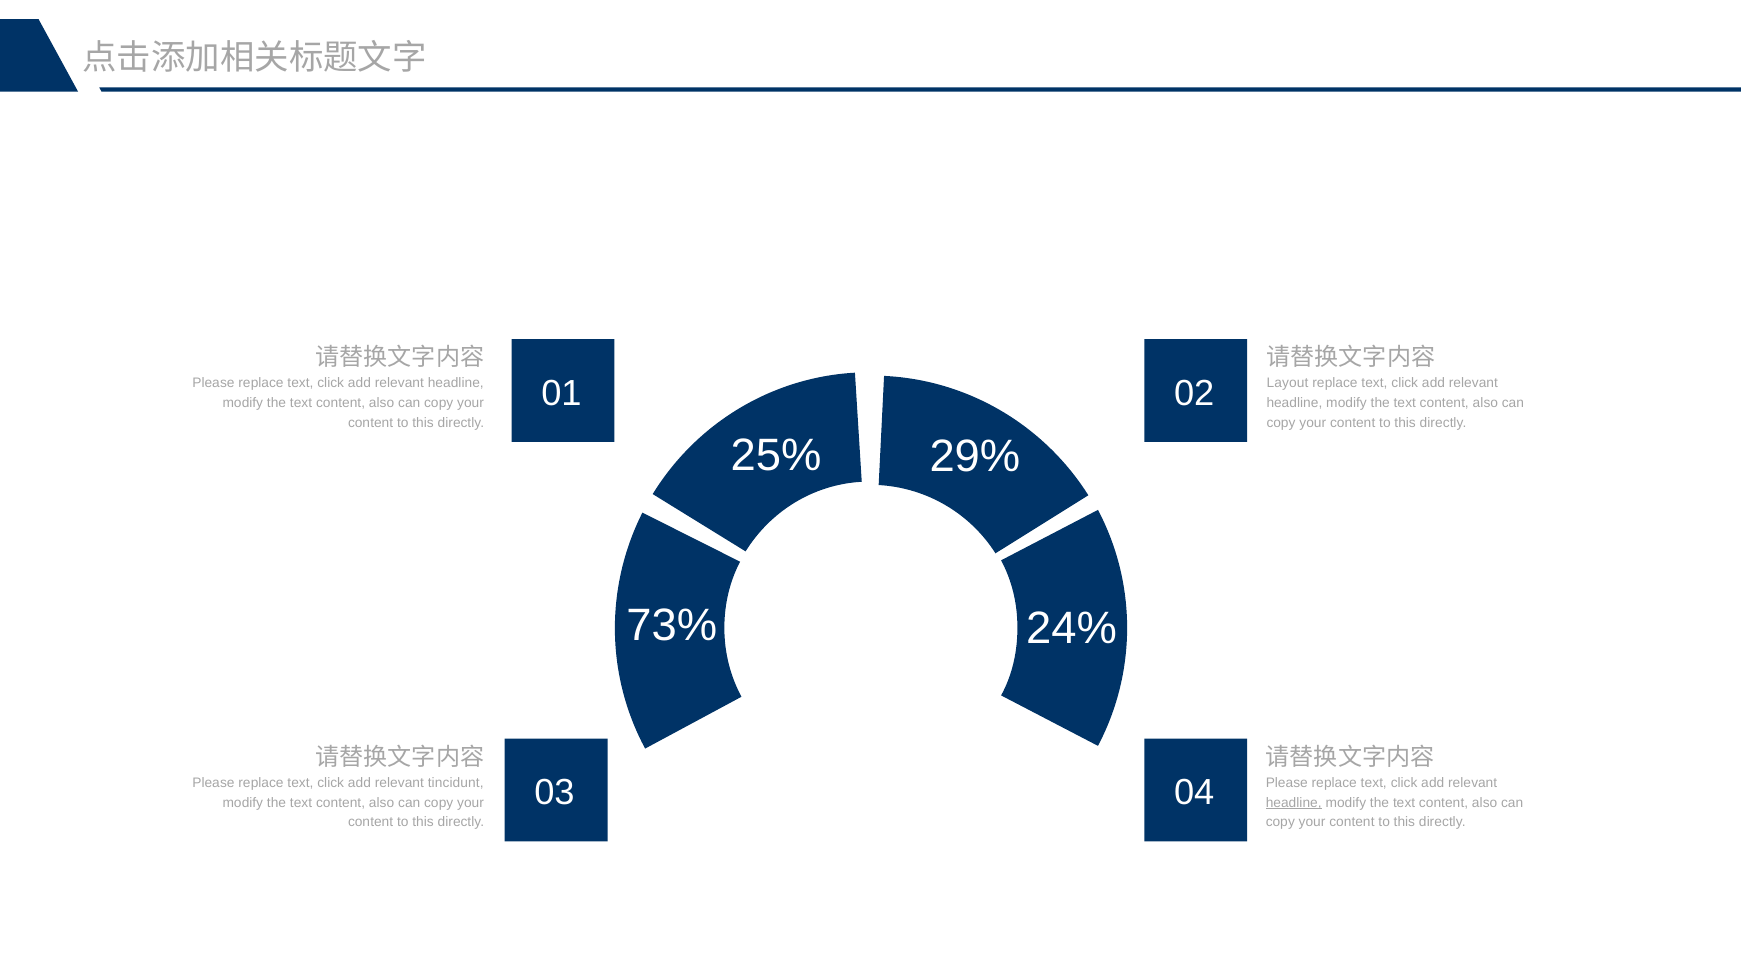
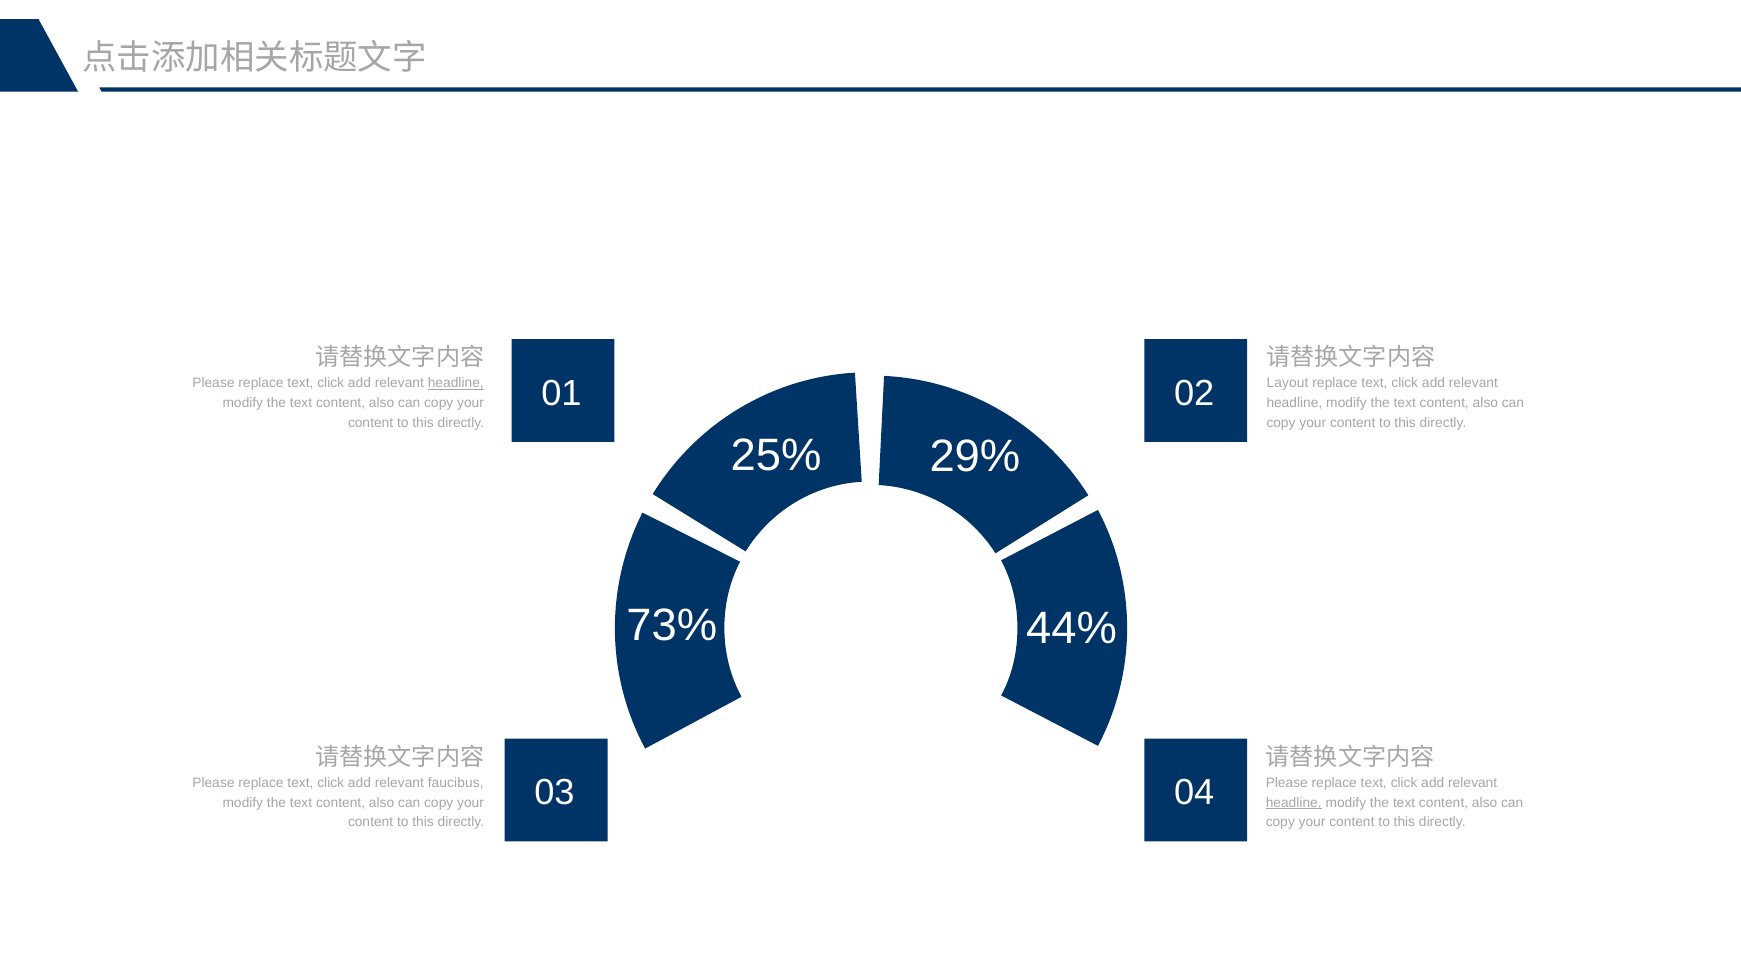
headline at (456, 383) underline: none -> present
24%: 24% -> 44%
tincidunt: tincidunt -> faucibus
